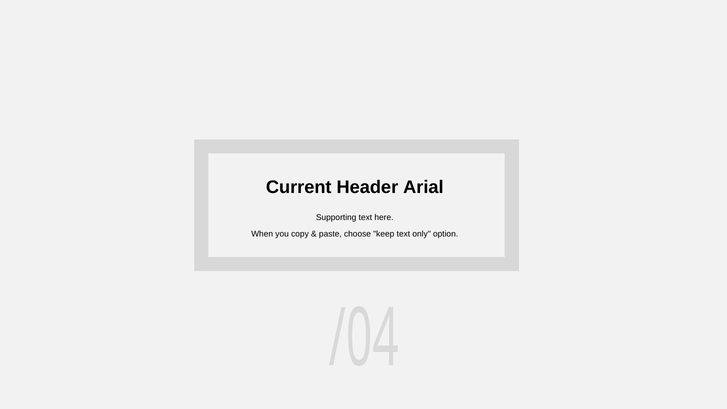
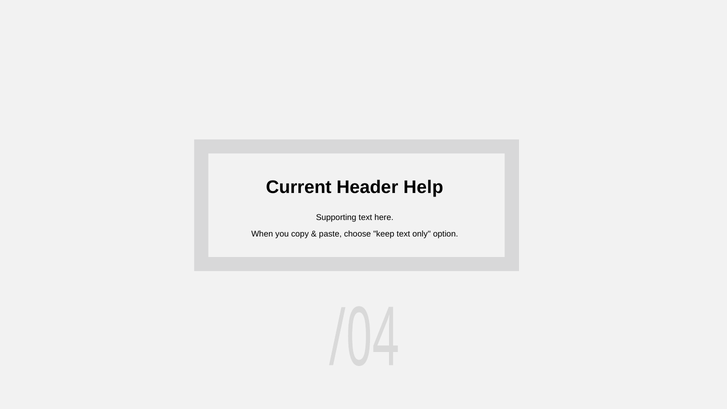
Arial: Arial -> Help
